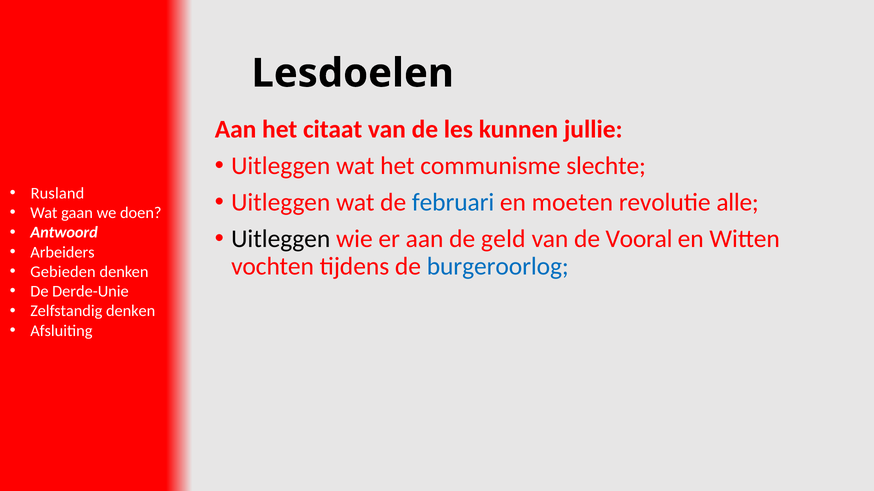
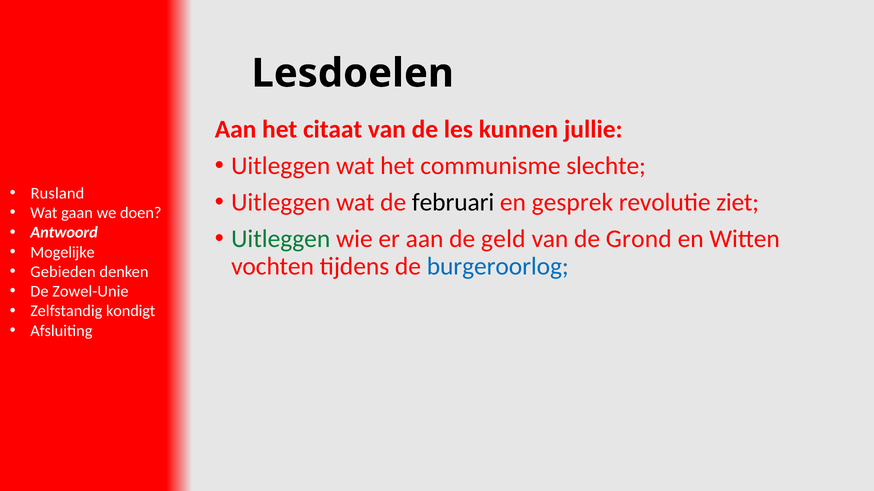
februari colour: blue -> black
moeten: moeten -> gesprek
alle: alle -> ziet
Uitleggen at (281, 239) colour: black -> green
Vooral: Vooral -> Grond
Arbeiders: Arbeiders -> Mogelijke
Derde-Unie: Derde-Unie -> Zowel-Unie
Zelfstandig denken: denken -> kondigt
